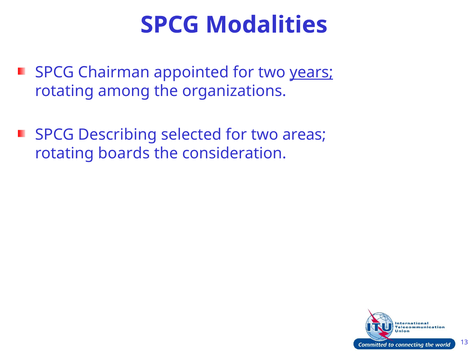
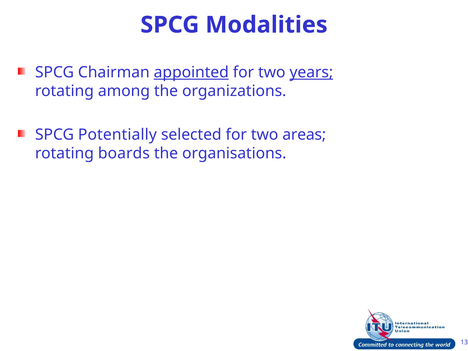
appointed underline: none -> present
Describing: Describing -> Potentially
consideration: consideration -> organisations
